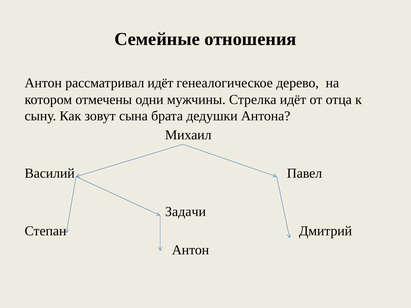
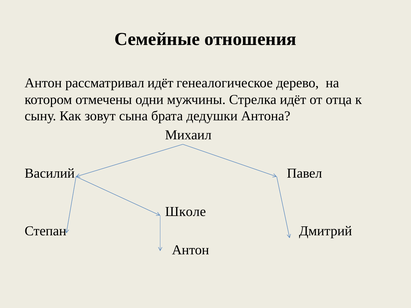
Задачи: Задачи -> Школе
